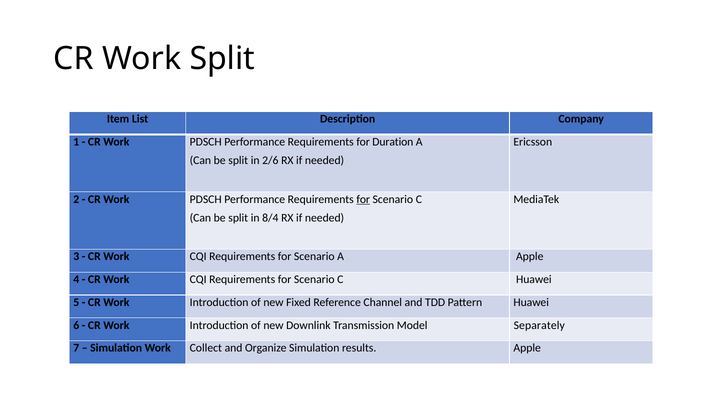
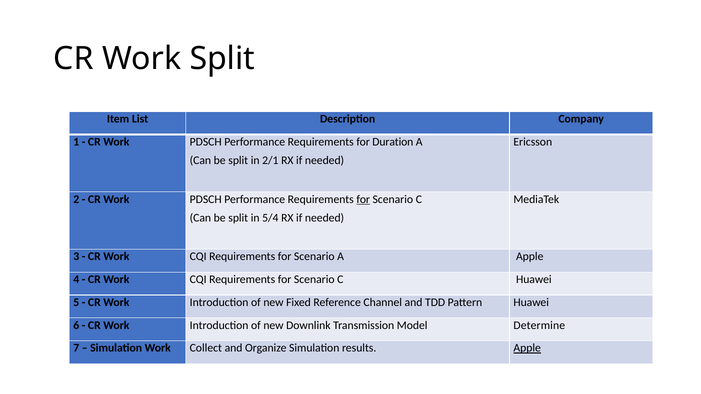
2/6: 2/6 -> 2/1
8/4: 8/4 -> 5/4
Separately: Separately -> Determine
Apple at (527, 348) underline: none -> present
